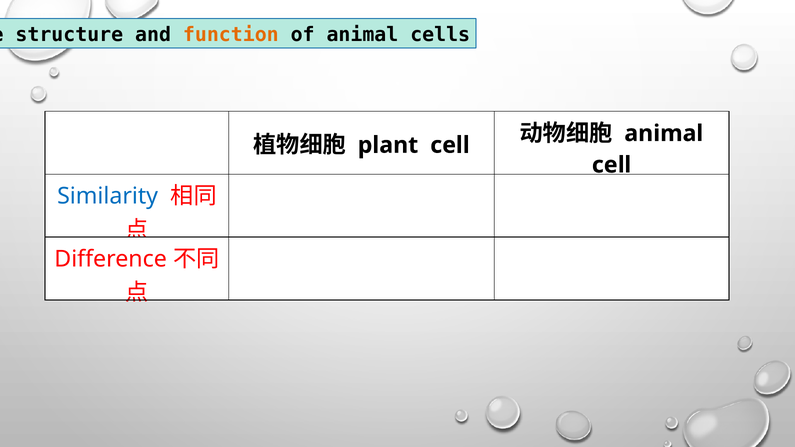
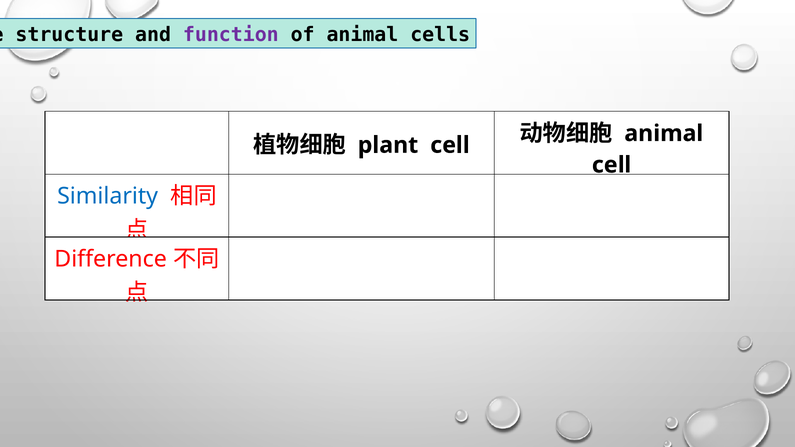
function colour: orange -> purple
